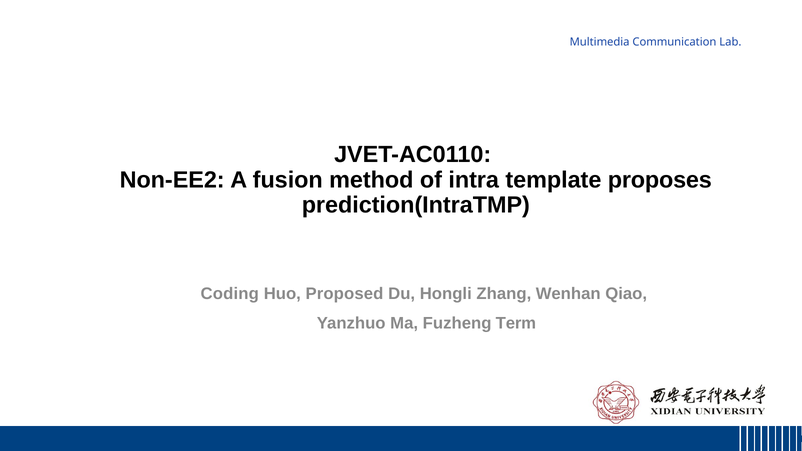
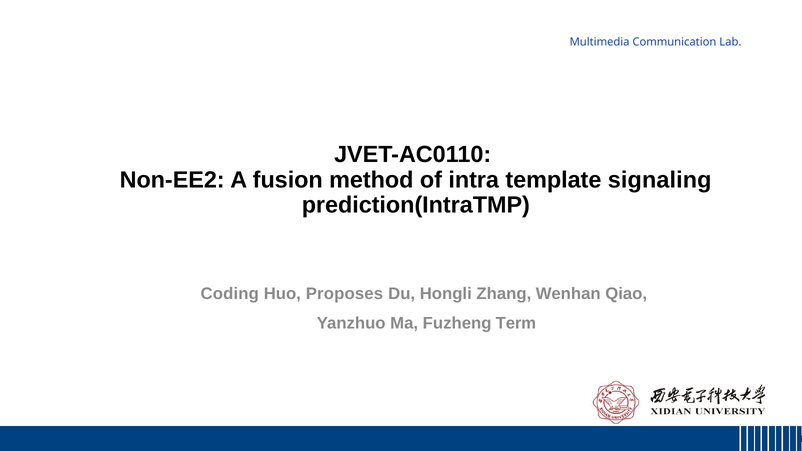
proposes: proposes -> signaling
Proposed: Proposed -> Proposes
